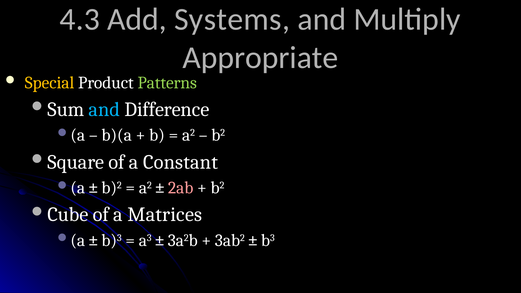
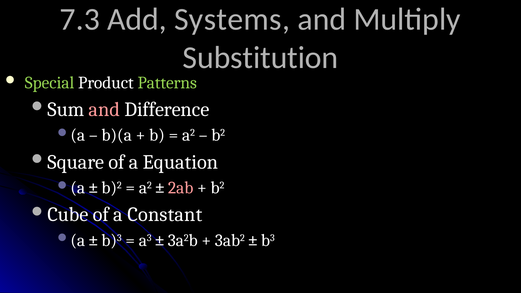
4.3: 4.3 -> 7.3
Appropriate: Appropriate -> Substitution
Special colour: yellow -> light green
and at (104, 109) colour: light blue -> pink
Constant: Constant -> Equation
Matrices: Matrices -> Constant
